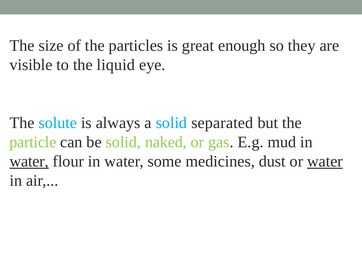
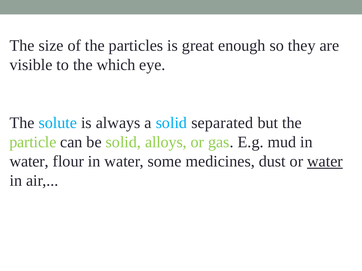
liquid: liquid -> which
naked: naked -> alloys
water at (29, 162) underline: present -> none
